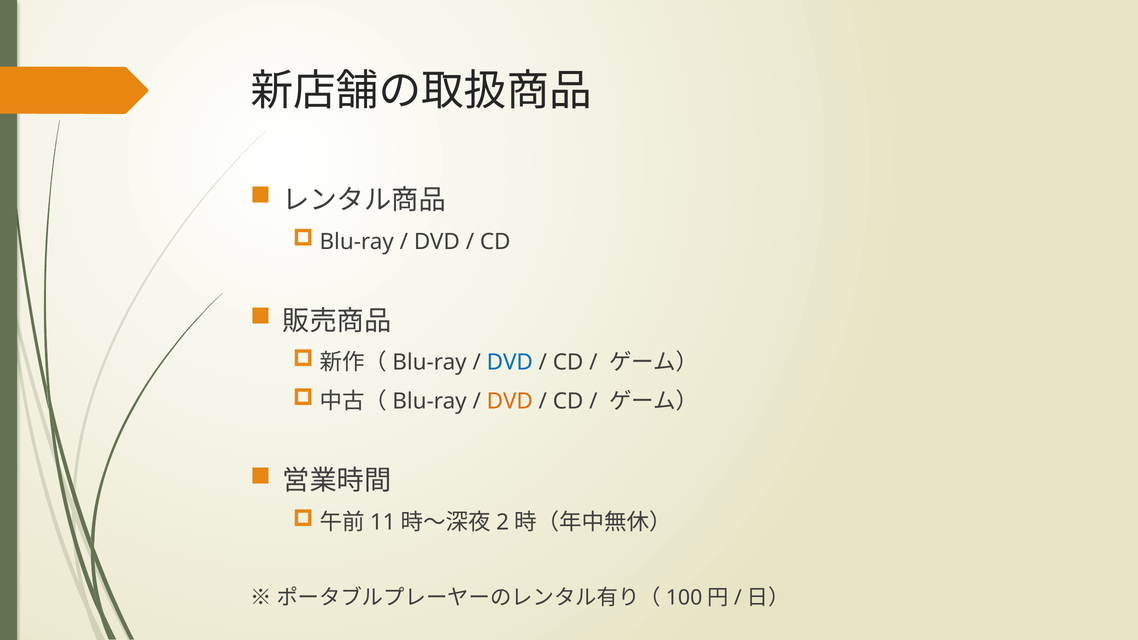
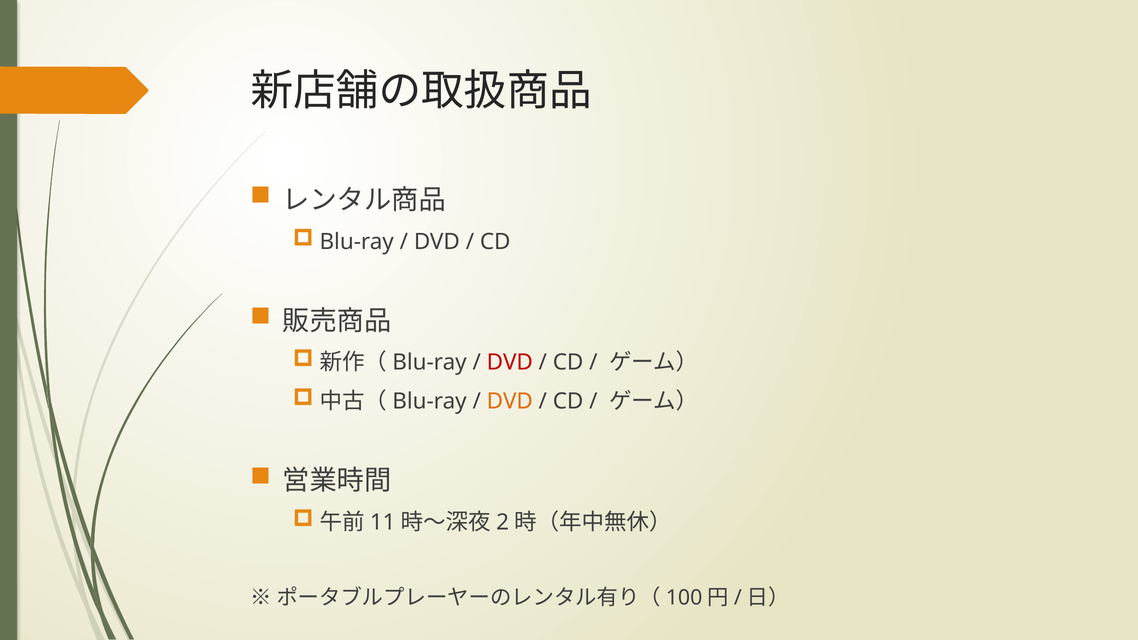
DVD at (510, 363) colour: blue -> red
